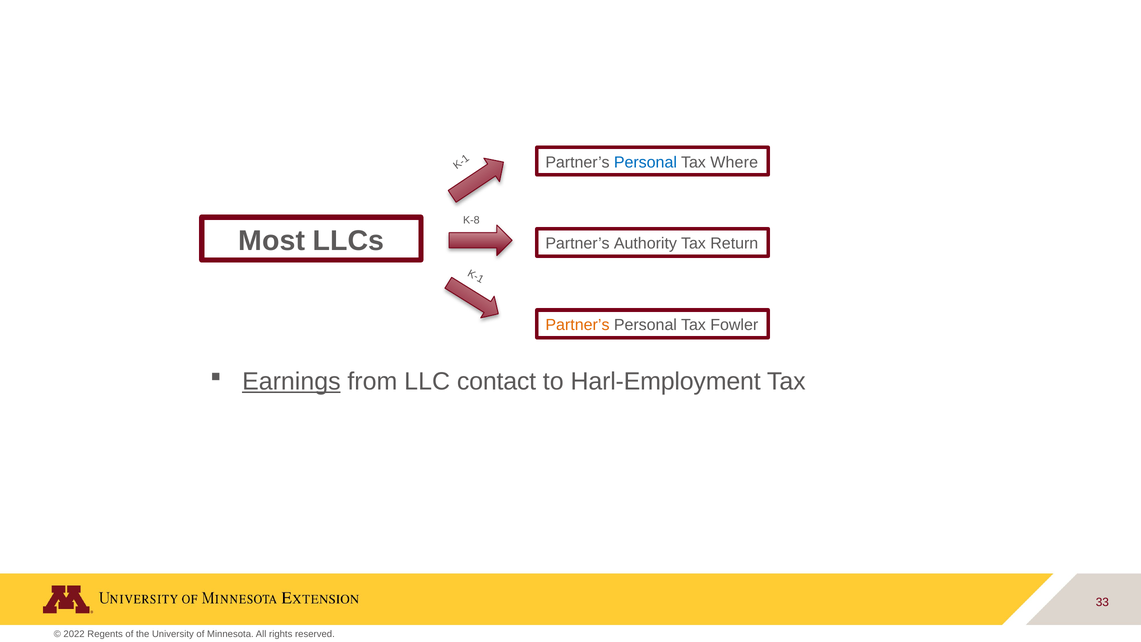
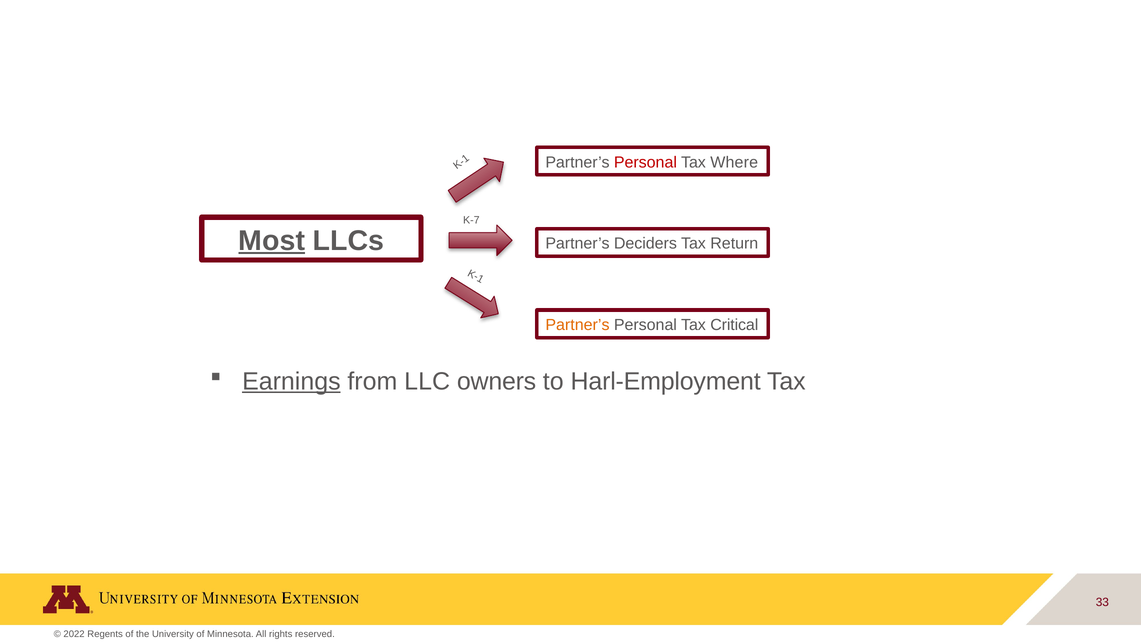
Personal at (645, 162) colour: blue -> red
K-8: K-8 -> K-7
Most underline: none -> present
Authority: Authority -> Deciders
Fowler: Fowler -> Critical
contact: contact -> owners
